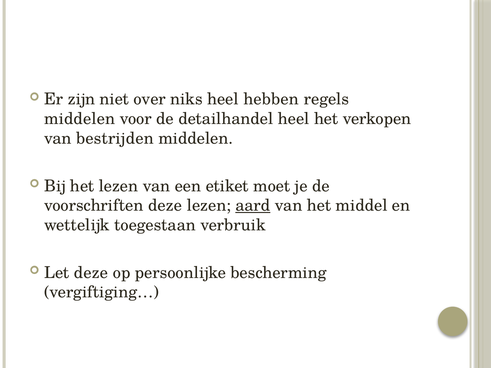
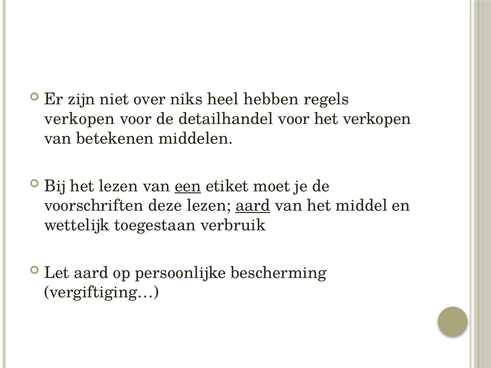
middelen at (80, 119): middelen -> verkopen
detailhandel heel: heel -> voor
bestrijden: bestrijden -> betekenen
een underline: none -> present
Let deze: deze -> aard
